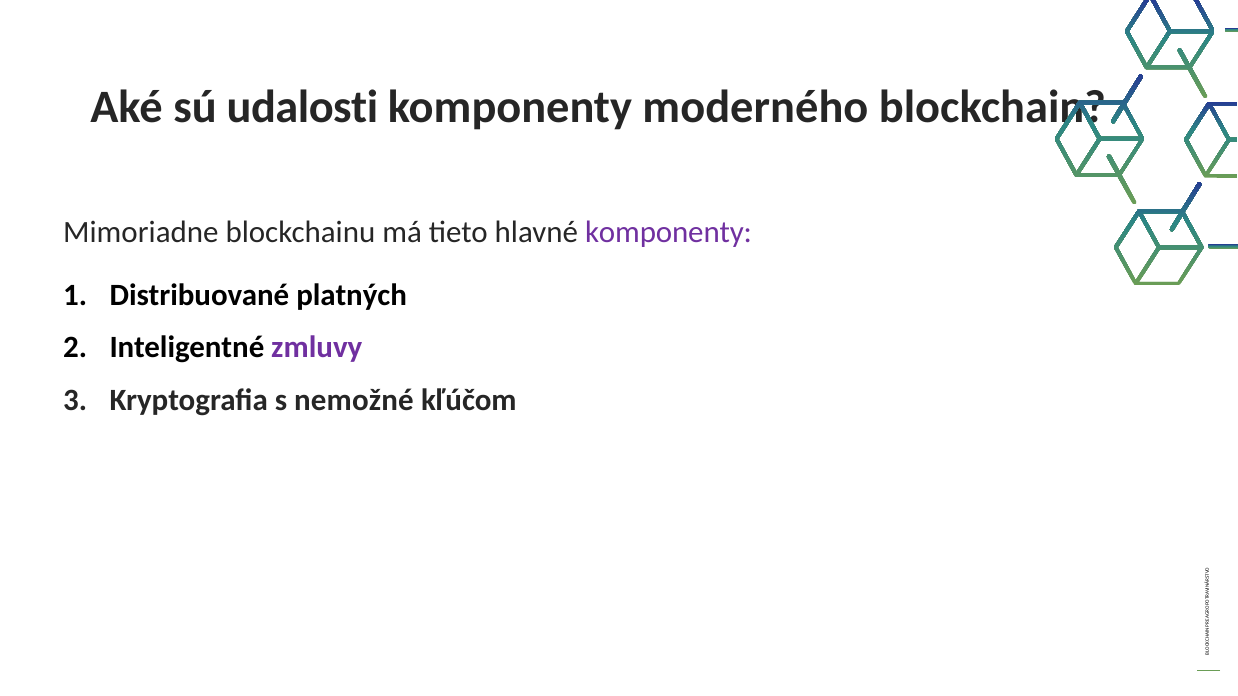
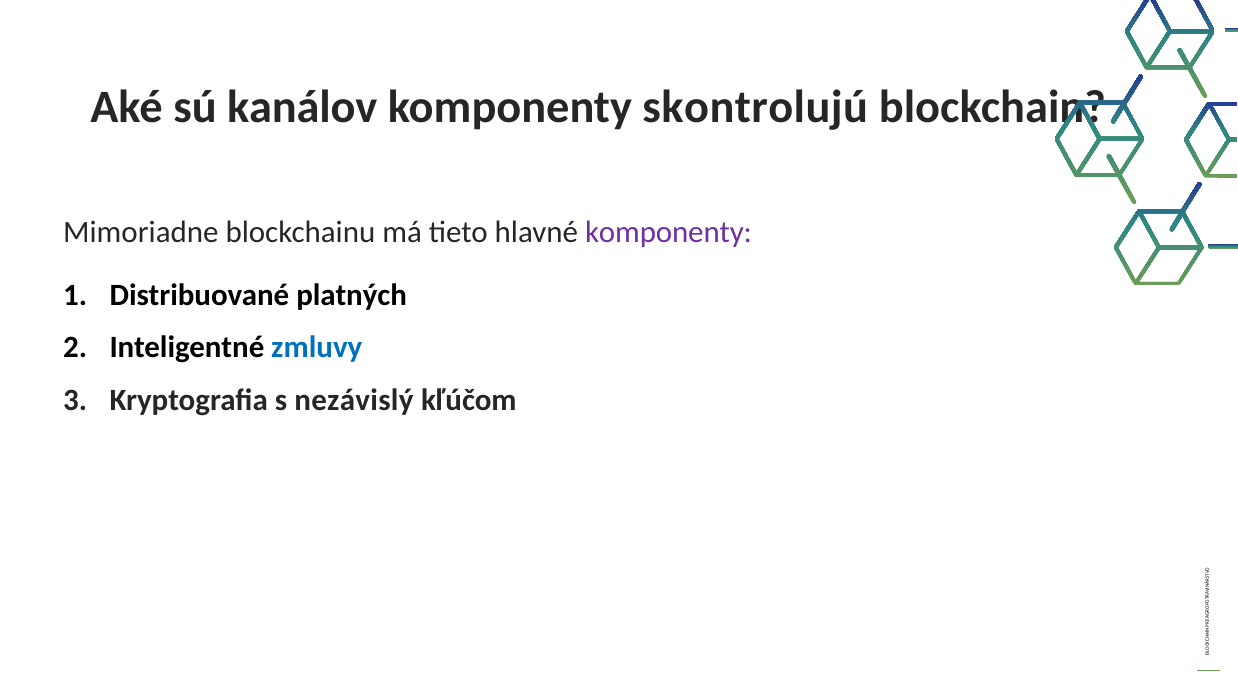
udalosti: udalosti -> kanálov
moderného: moderného -> skontrolujú
zmluvy colour: purple -> blue
nemožné: nemožné -> nezávislý
